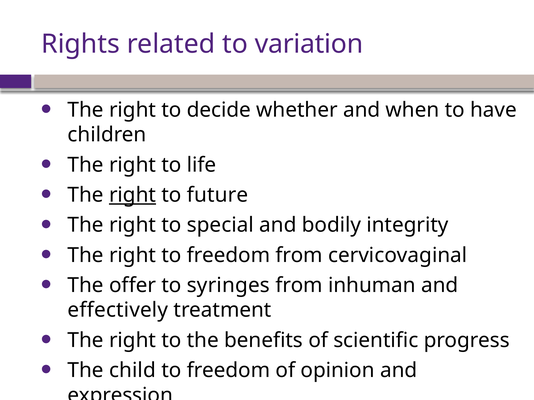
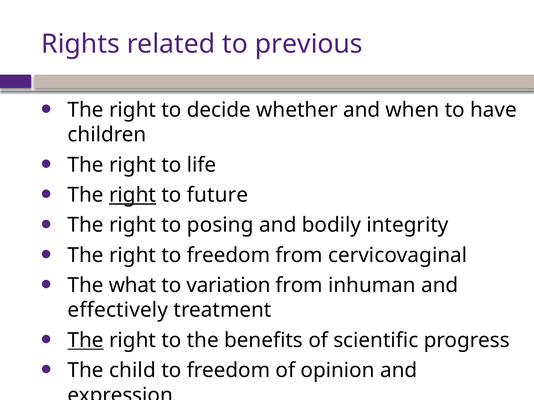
variation: variation -> previous
special: special -> posing
offer: offer -> what
syringes: syringes -> variation
The at (86, 341) underline: none -> present
